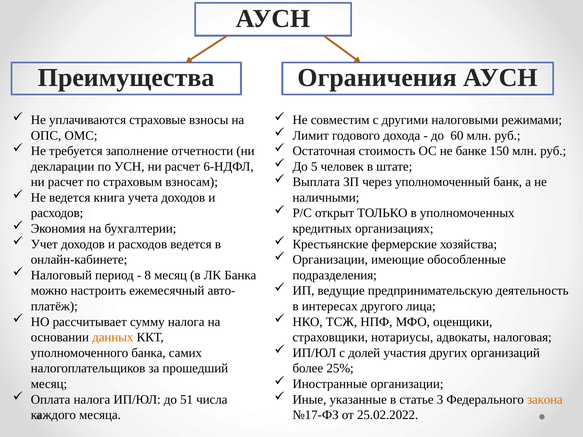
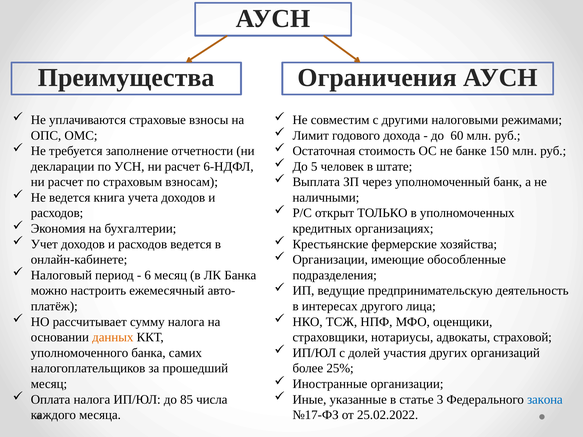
8: 8 -> 6
налоговая: налоговая -> страховой
51: 51 -> 85
закона colour: orange -> blue
